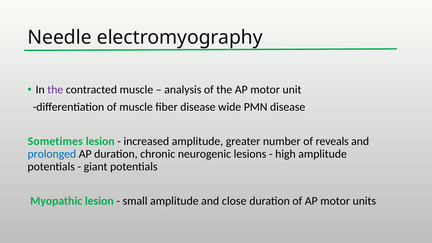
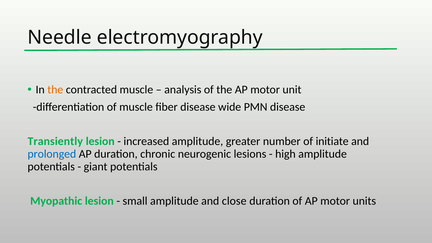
the at (55, 90) colour: purple -> orange
Sometimes: Sometimes -> Transiently
reveals: reveals -> initiate
